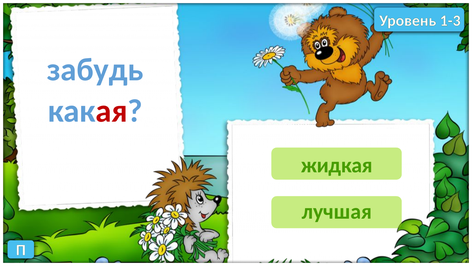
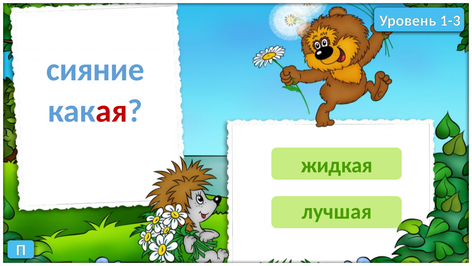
забудь: забудь -> сияние
